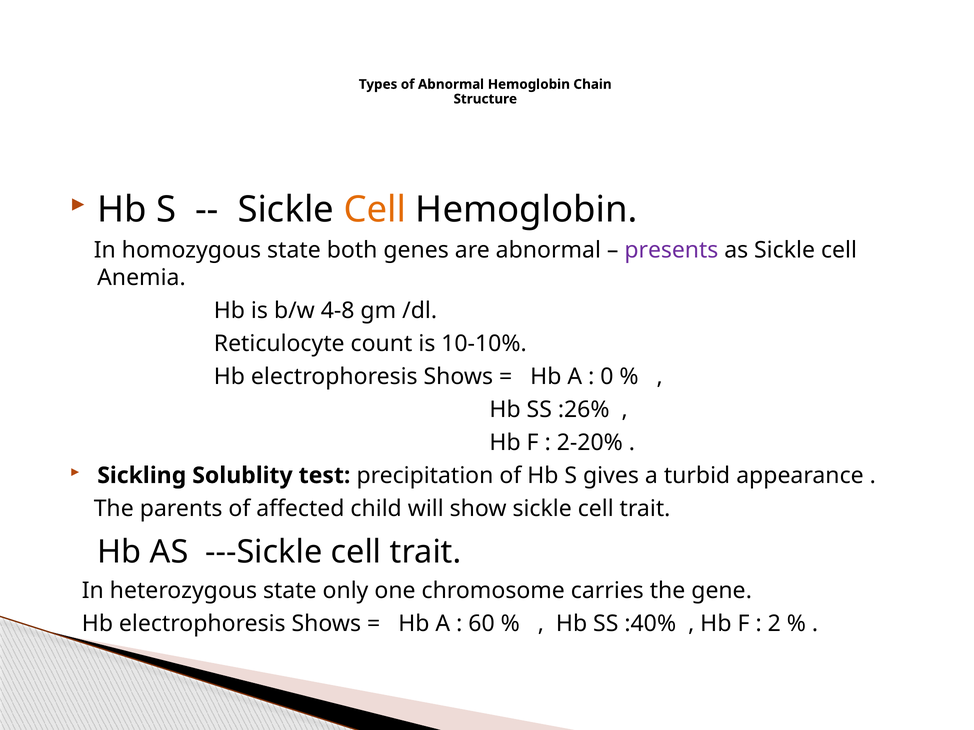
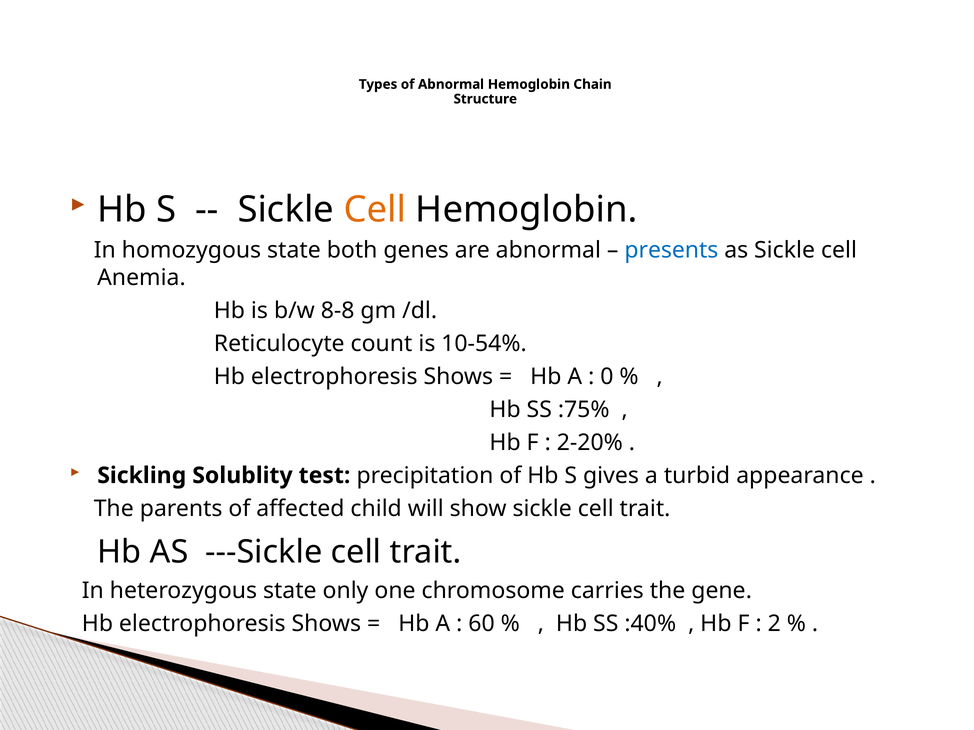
presents colour: purple -> blue
4-8: 4-8 -> 8-8
10-10%: 10-10% -> 10-54%
:26%: :26% -> :75%
